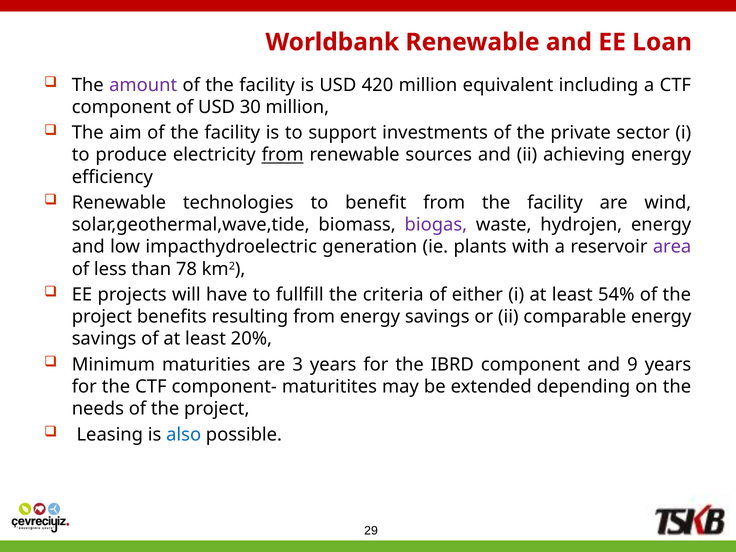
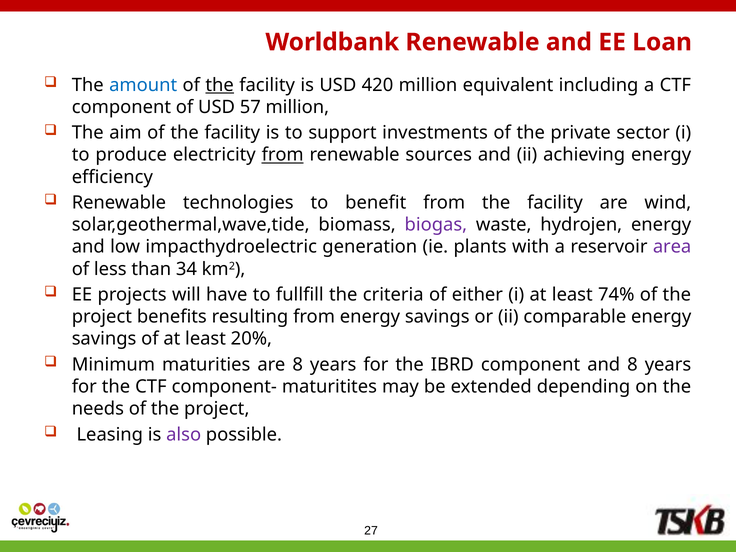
amount colour: purple -> blue
the at (220, 85) underline: none -> present
30: 30 -> 57
78: 78 -> 34
54%: 54% -> 74%
are 3: 3 -> 8
and 9: 9 -> 8
also colour: blue -> purple
29: 29 -> 27
